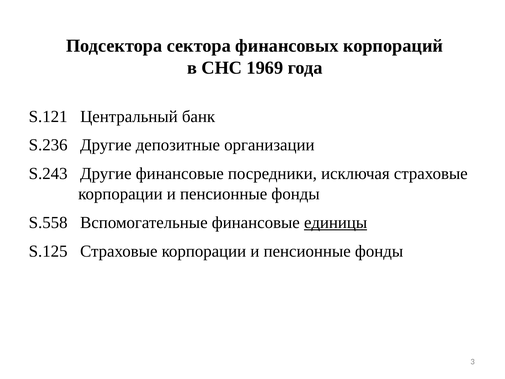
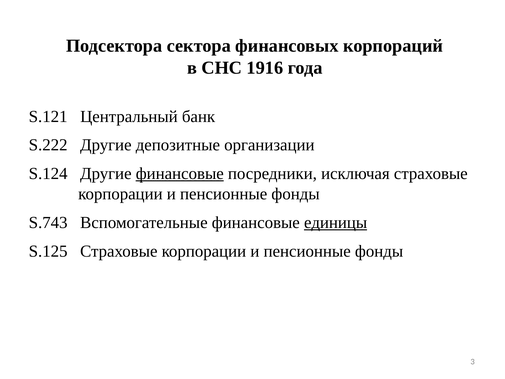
1969: 1969 -> 1916
S.236: S.236 -> S.222
S.243: S.243 -> S.124
финансовые at (180, 174) underline: none -> present
S.558: S.558 -> S.743
